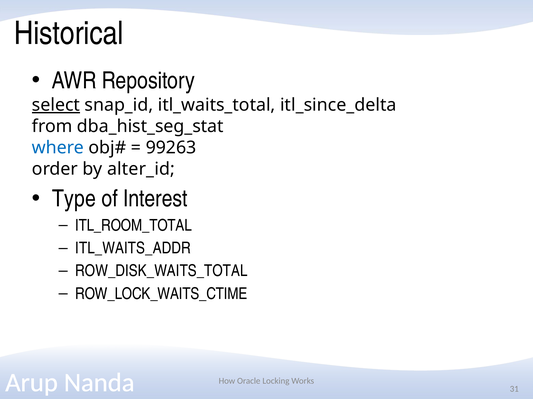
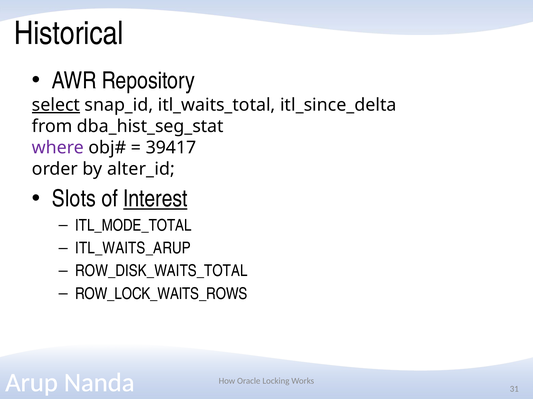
where colour: blue -> purple
99263: 99263 -> 39417
Type: Type -> Slots
Interest underline: none -> present
ITL_ROOM_TOTAL: ITL_ROOM_TOTAL -> ITL_MODE_TOTAL
ITL_WAITS_ADDR: ITL_WAITS_ADDR -> ITL_WAITS_ARUP
ROW_LOCK_WAITS_CTIME: ROW_LOCK_WAITS_CTIME -> ROW_LOCK_WAITS_ROWS
